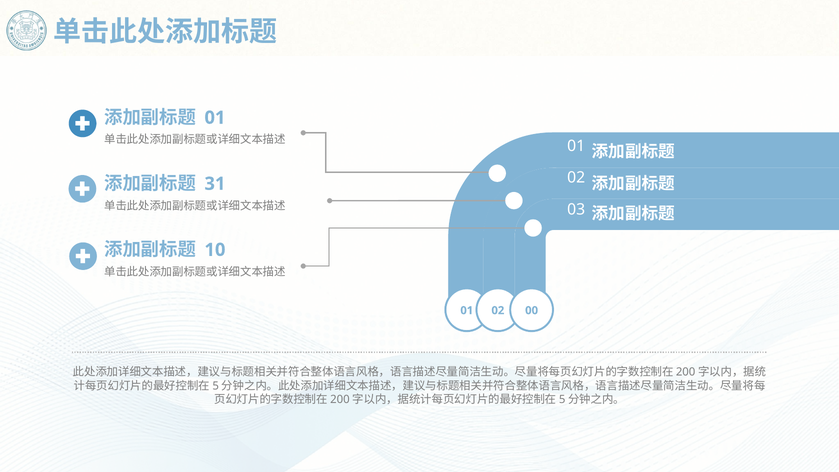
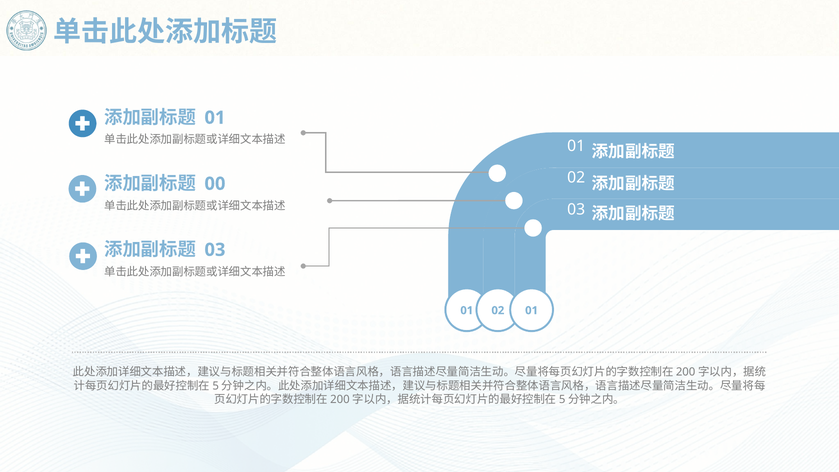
31: 31 -> 00
10 at (215, 250): 10 -> 03
02 00: 00 -> 01
